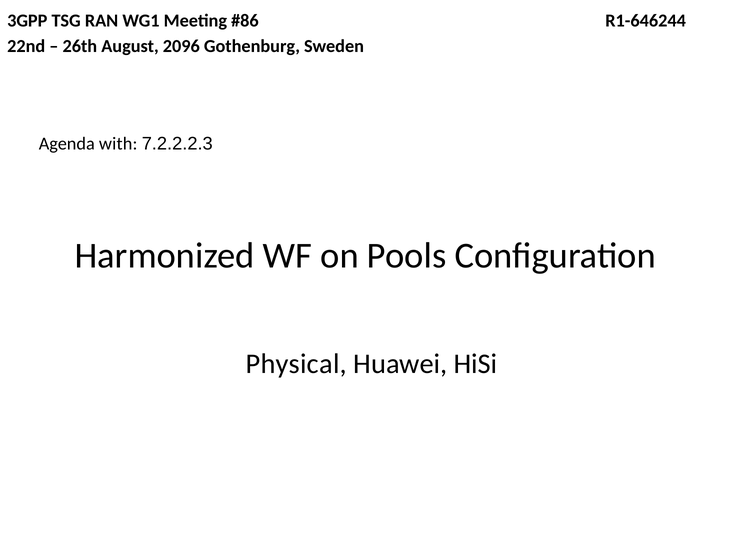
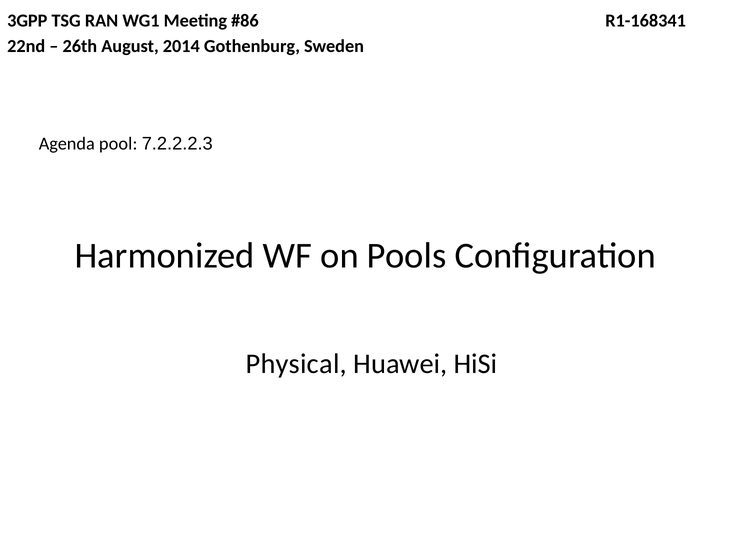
R1-646244: R1-646244 -> R1-168341
2096: 2096 -> 2014
with: with -> pool
